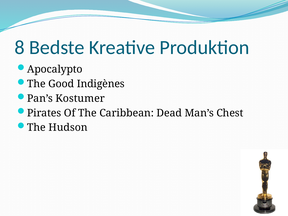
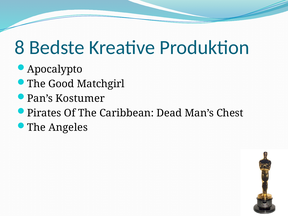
Indigènes: Indigènes -> Matchgirl
Hudson: Hudson -> Angeles
